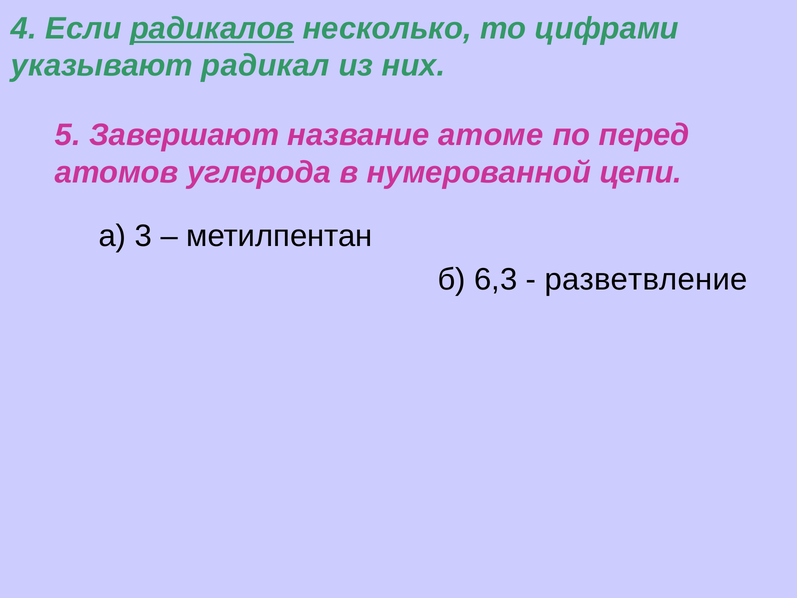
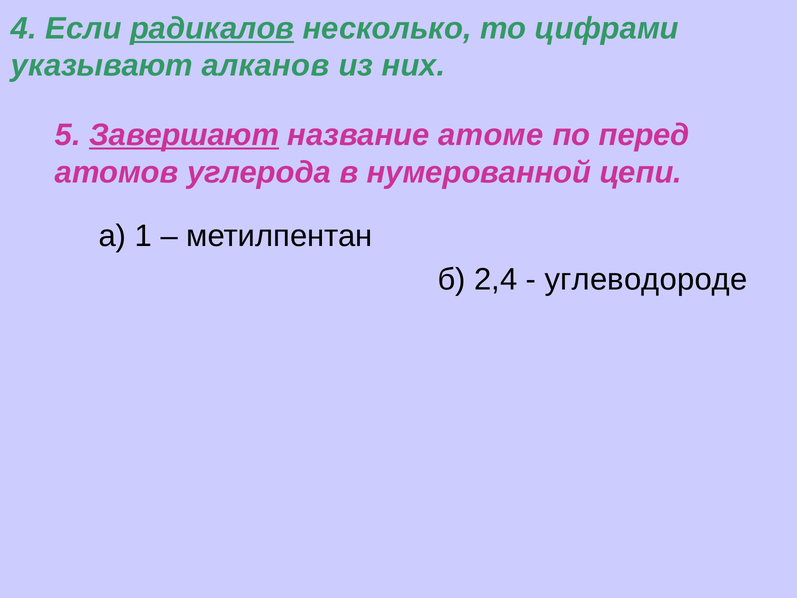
радикал: радикал -> алканов
Завершают underline: none -> present
3: 3 -> 1
6,3: 6,3 -> 2,4
разветвление: разветвление -> углеводороде
